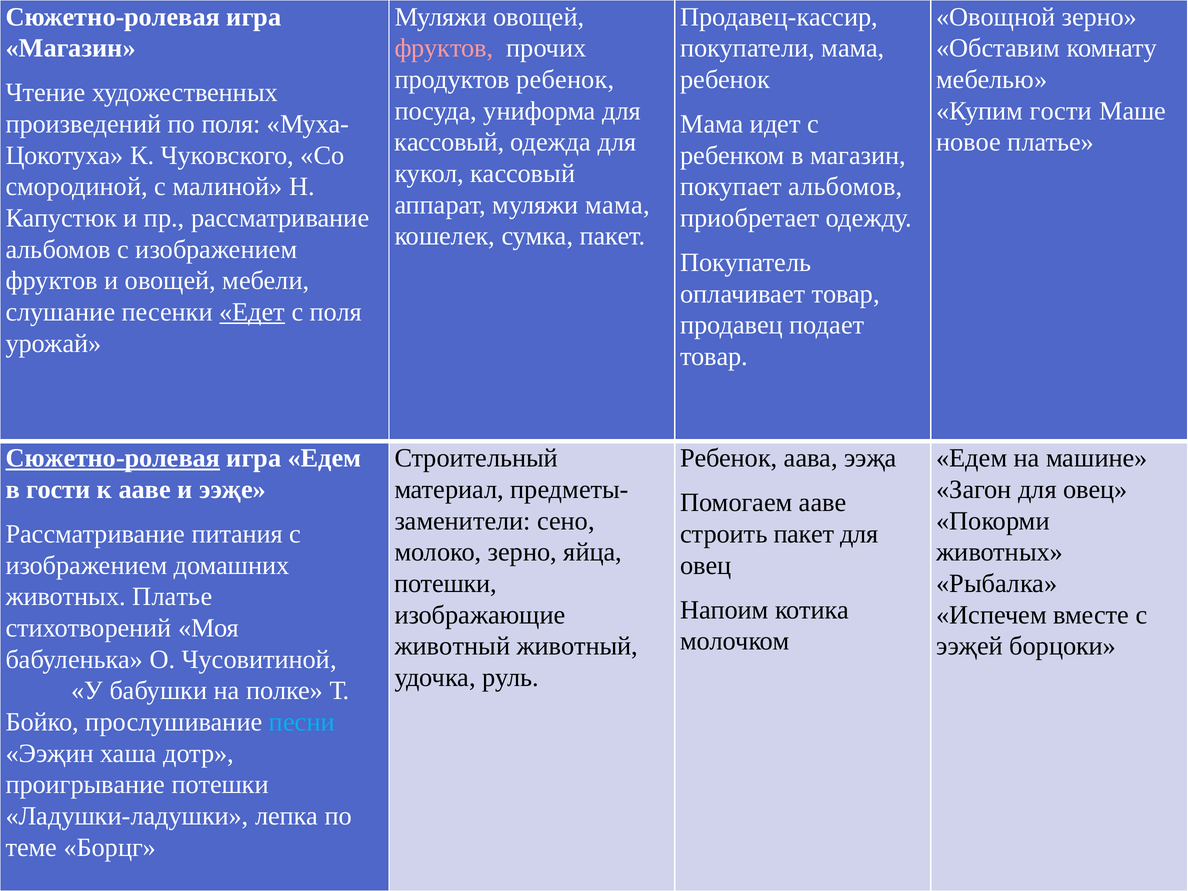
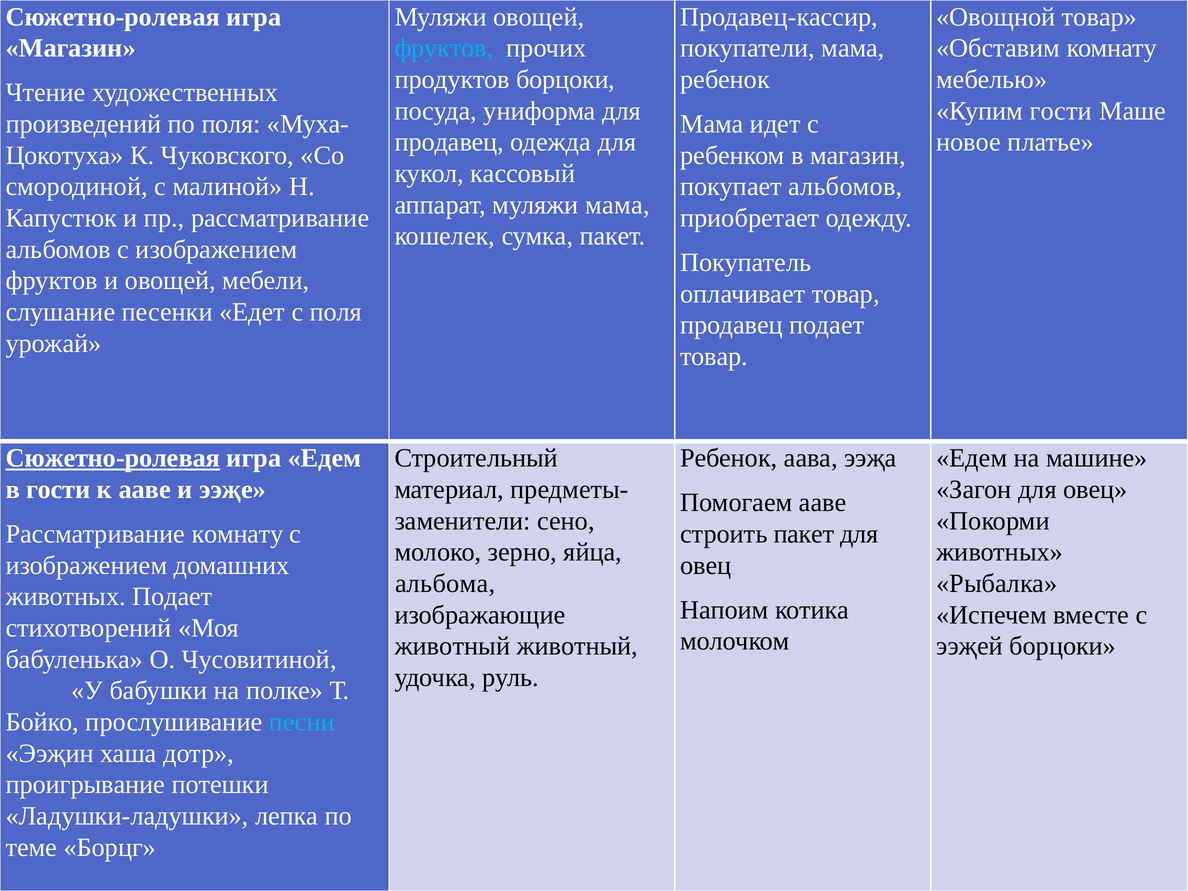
Овощной зерно: зерно -> товар
фруктов at (444, 48) colour: pink -> light blue
продуктов ребенок: ребенок -> борцоки
кассовый at (449, 142): кассовый -> продавец
Едет underline: present -> none
Рассматривание питания: питания -> комнату
потешки at (445, 583): потешки -> альбома
животных Платье: Платье -> Подает
